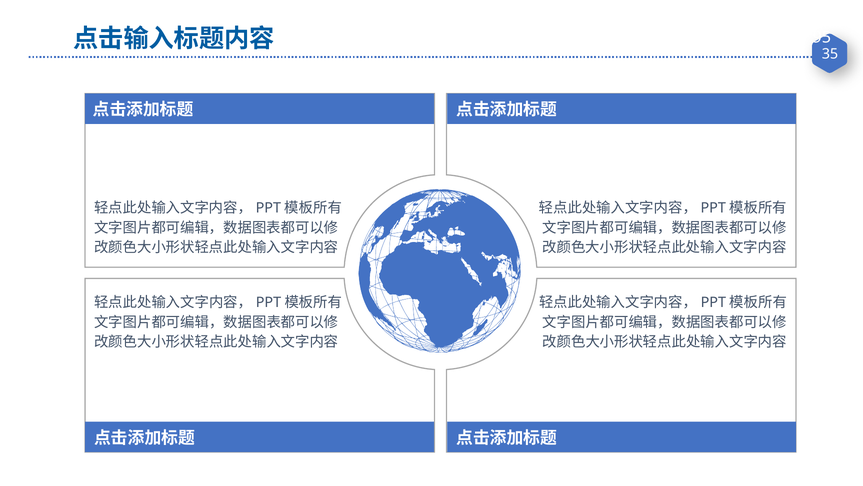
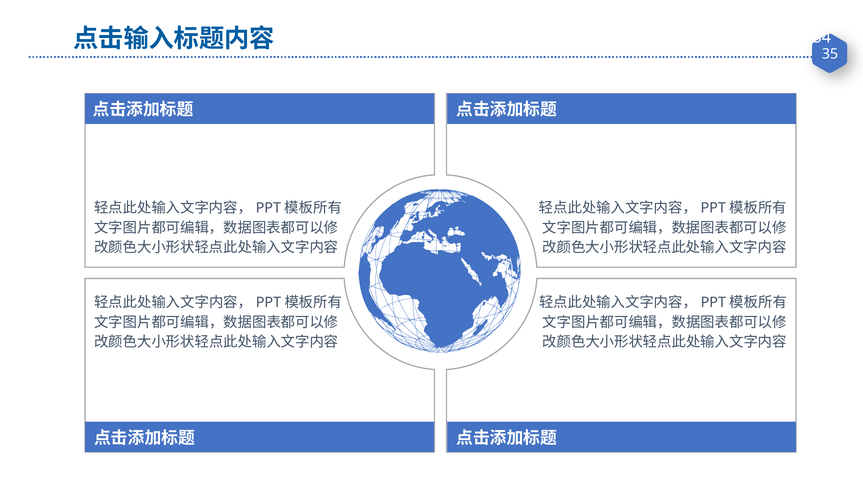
95: 95 -> 34
